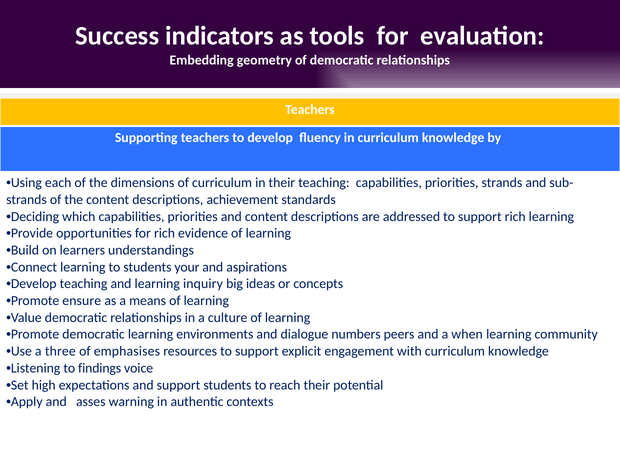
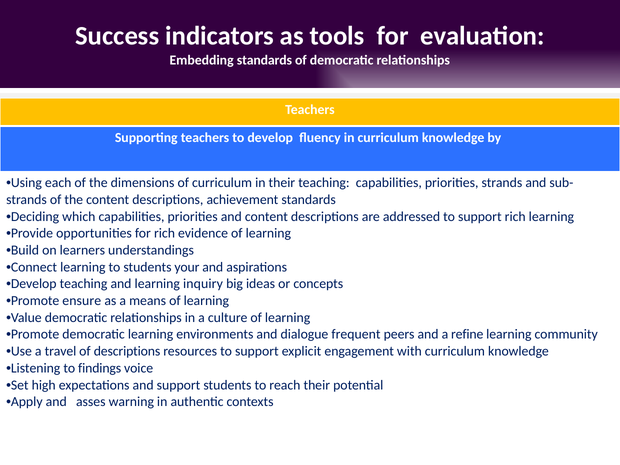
Embedding geometry: geometry -> standards
numbers: numbers -> frequent
when: when -> refine
three: three -> travel
of emphasises: emphasises -> descriptions
